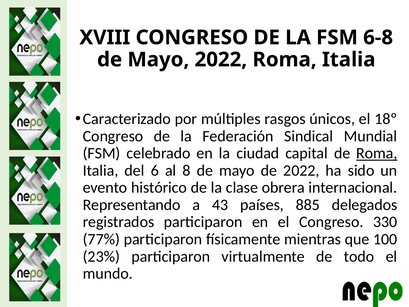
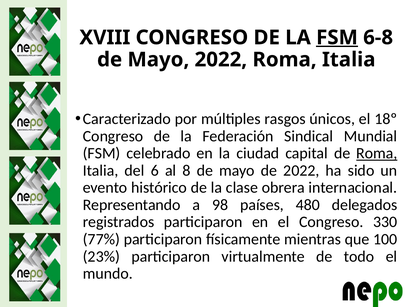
FSM at (337, 37) underline: none -> present
43: 43 -> 98
885: 885 -> 480
